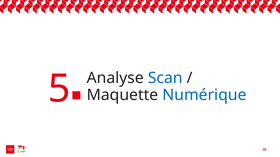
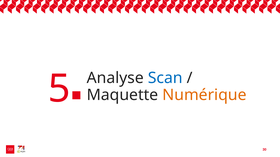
Numérique colour: blue -> orange
